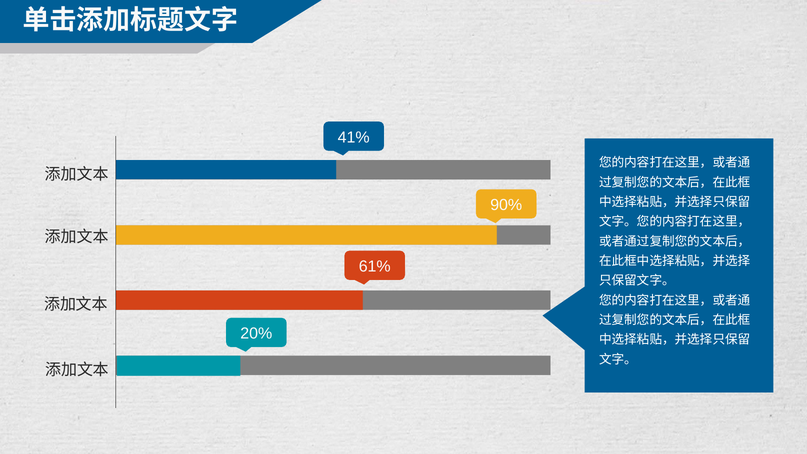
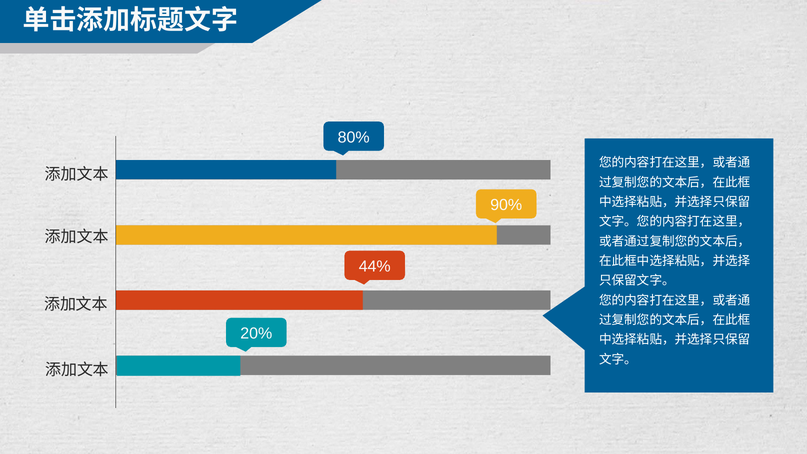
41%: 41% -> 80%
61%: 61% -> 44%
